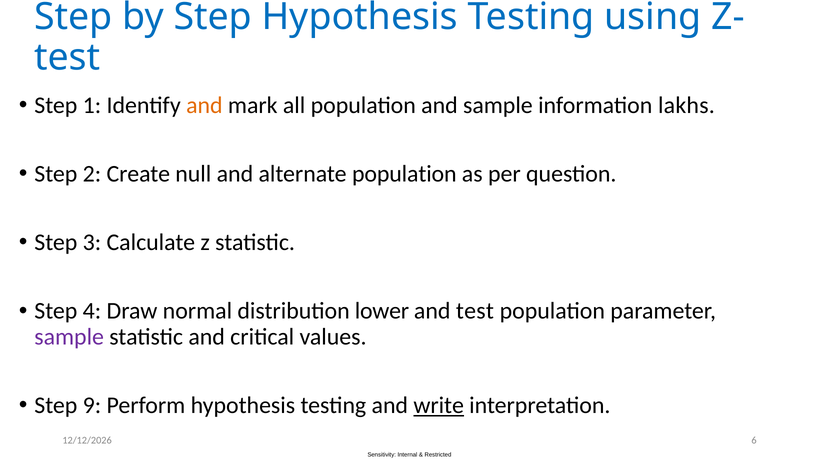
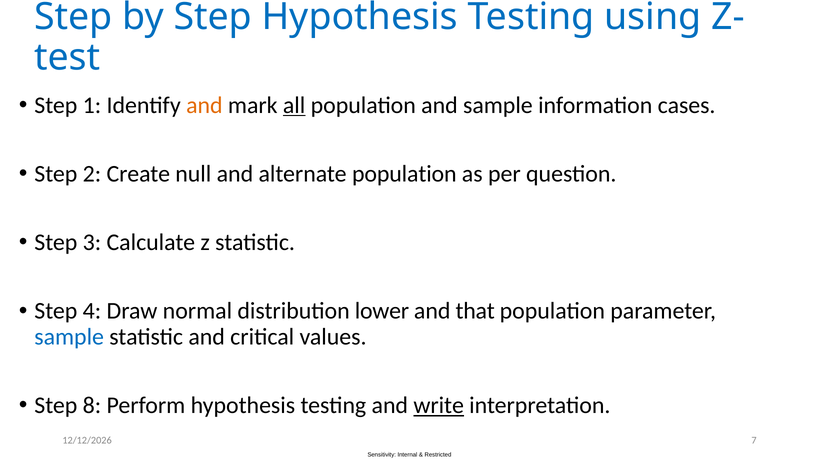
all underline: none -> present
lakhs: lakhs -> cases
and test: test -> that
sample at (69, 337) colour: purple -> blue
9: 9 -> 8
6: 6 -> 7
